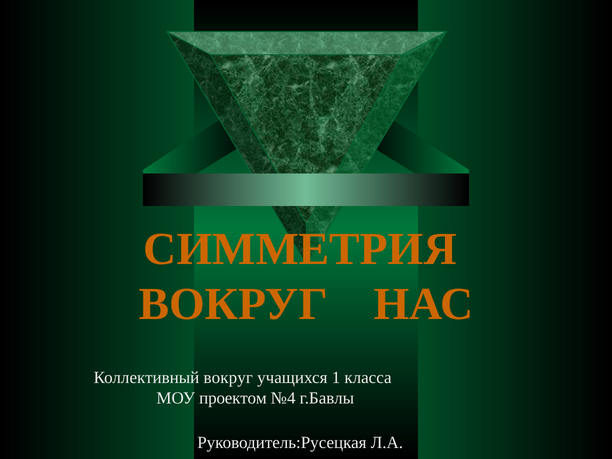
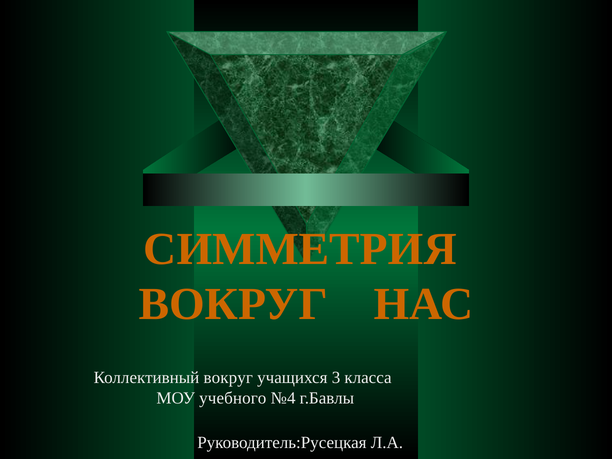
1: 1 -> 3
проектом: проектом -> учебного
